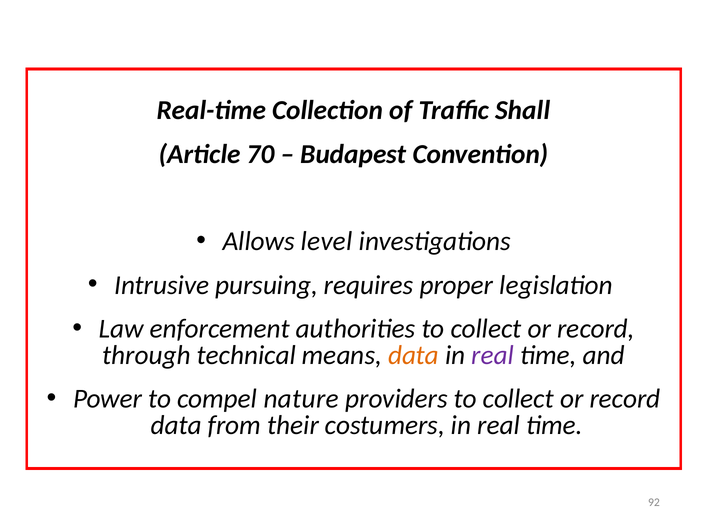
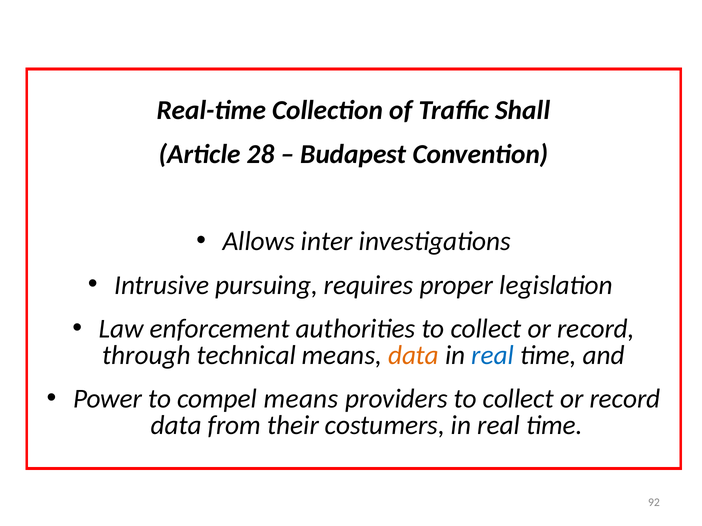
70: 70 -> 28
level: level -> inter
real at (493, 355) colour: purple -> blue
compel nature: nature -> means
